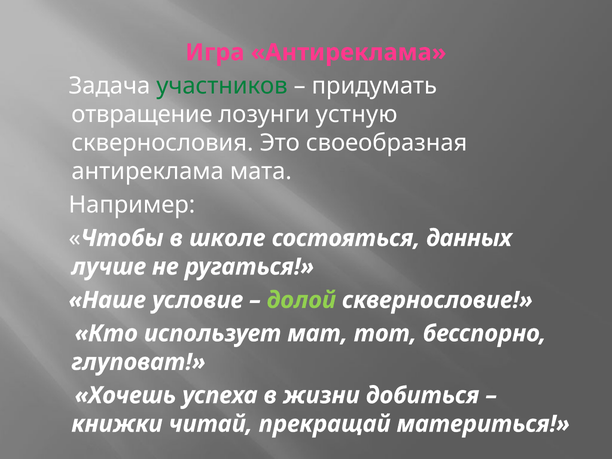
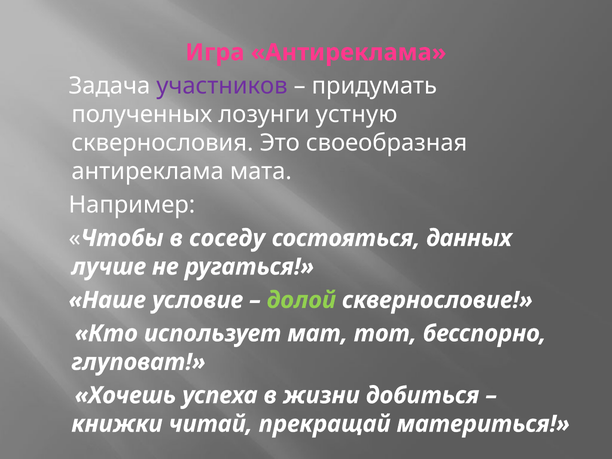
участников colour: green -> purple
отвращение: отвращение -> полученных
школе: школе -> соседу
